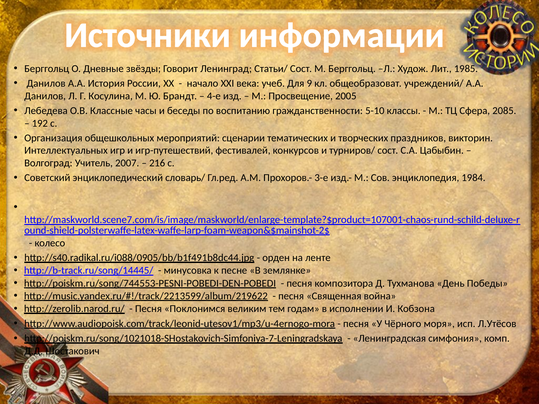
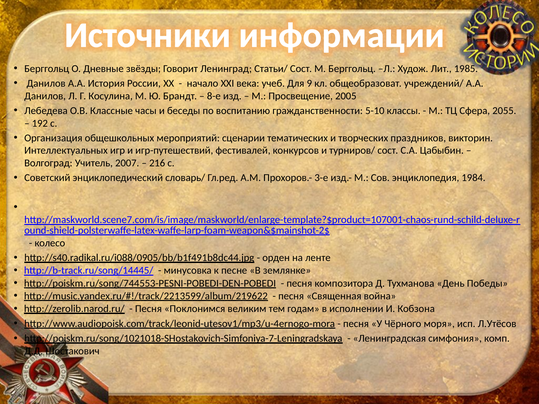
4-е: 4-е -> 8-е
2085: 2085 -> 2055
